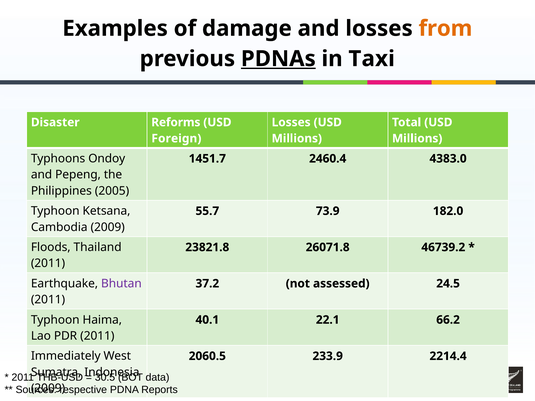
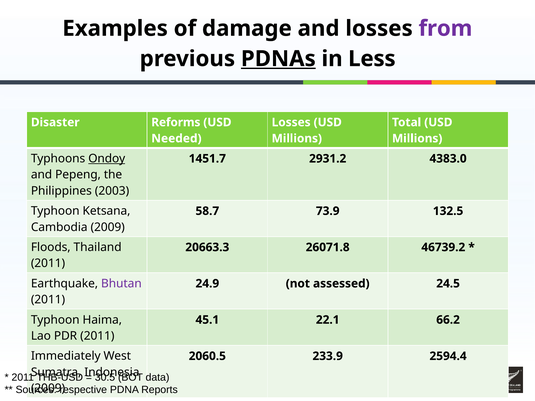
from colour: orange -> purple
Taxi: Taxi -> Less
Foreign: Foreign -> Needed
Ondoy underline: none -> present
2460.4: 2460.4 -> 2931.2
2005: 2005 -> 2003
55.7: 55.7 -> 58.7
182.0: 182.0 -> 132.5
23821.8: 23821.8 -> 20663.3
37.2: 37.2 -> 24.9
40.1: 40.1 -> 45.1
2214.4: 2214.4 -> 2594.4
